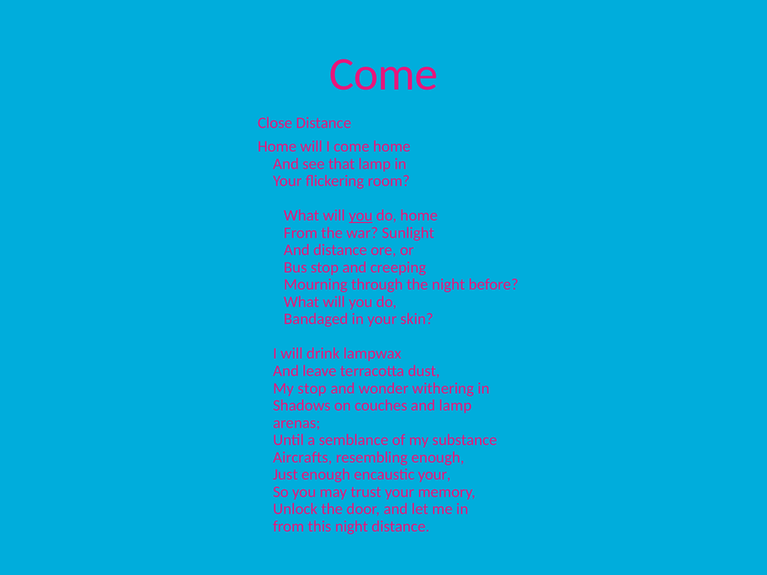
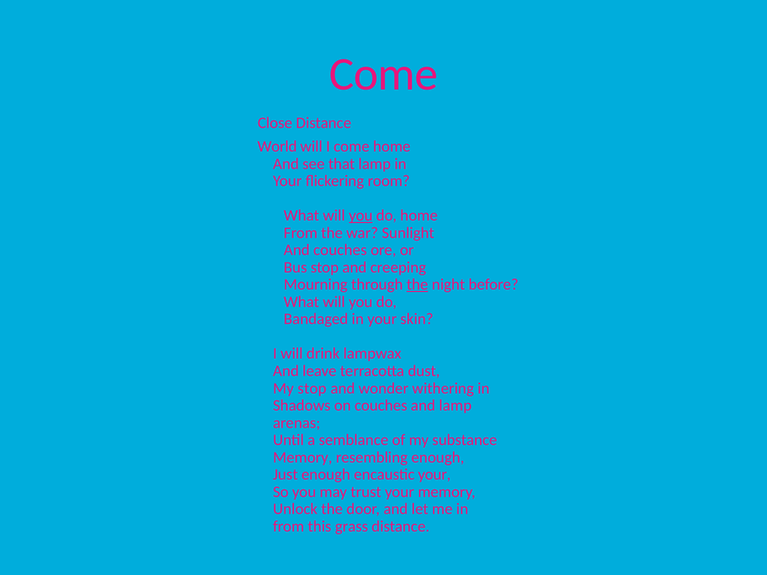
Home at (277, 147): Home -> World
And distance: distance -> couches
the at (417, 285) underline: none -> present
Aircrafts at (303, 457): Aircrafts -> Memory
this night: night -> grass
